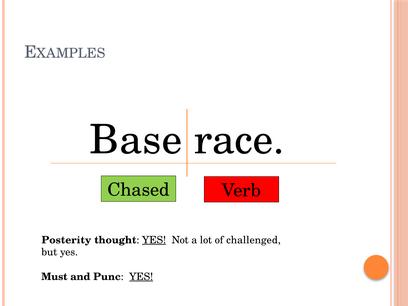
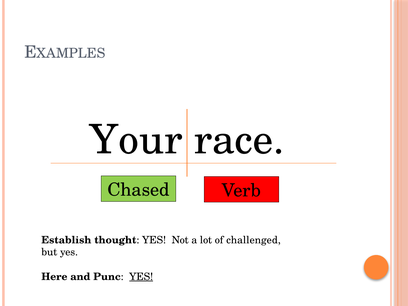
Base: Base -> Your
Posterity: Posterity -> Establish
YES at (154, 240) underline: present -> none
Must: Must -> Here
